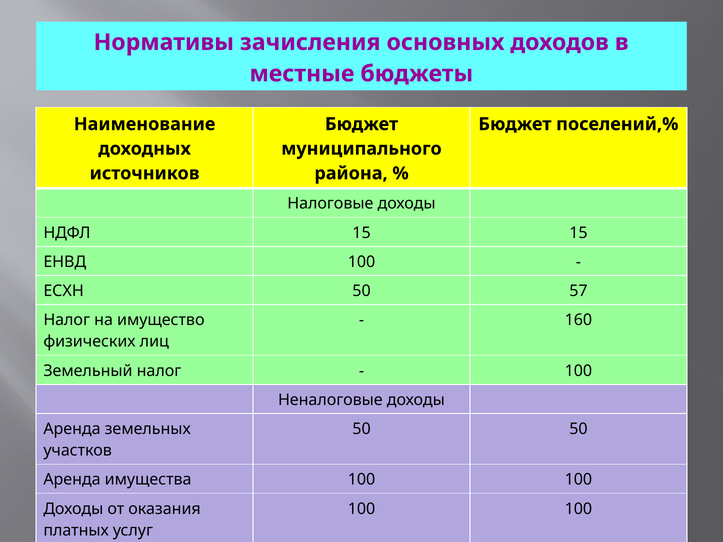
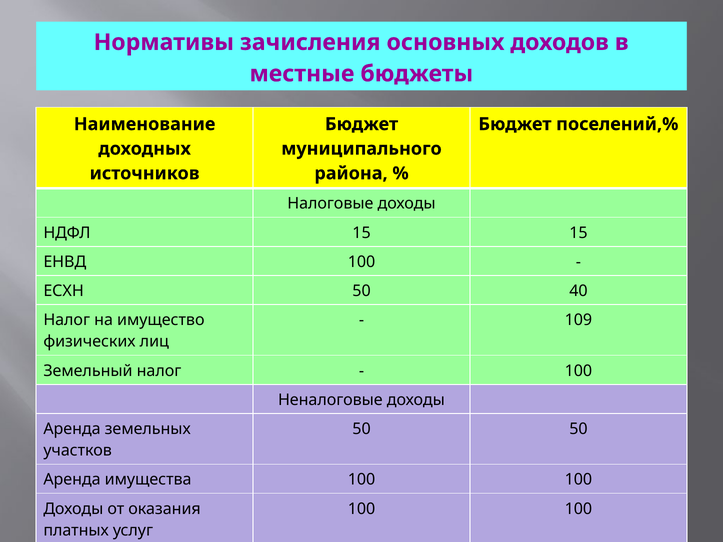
57: 57 -> 40
160: 160 -> 109
